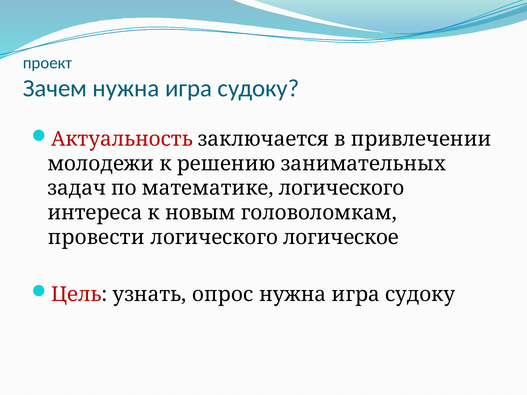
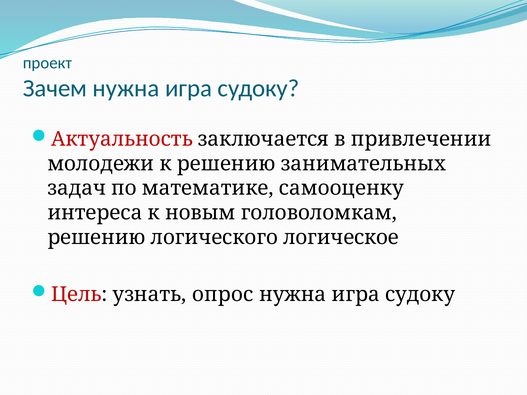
математике логического: логического -> самооценку
провести at (96, 237): провести -> решению
